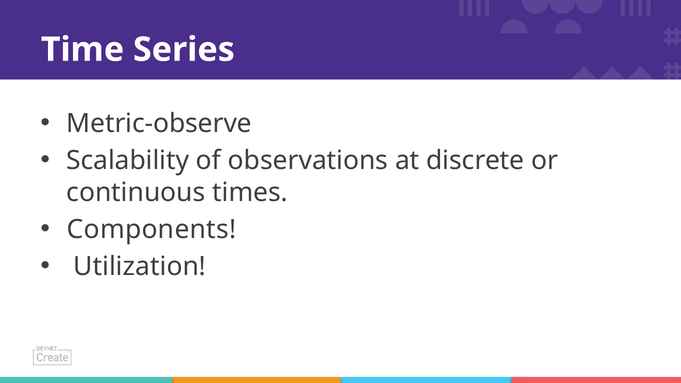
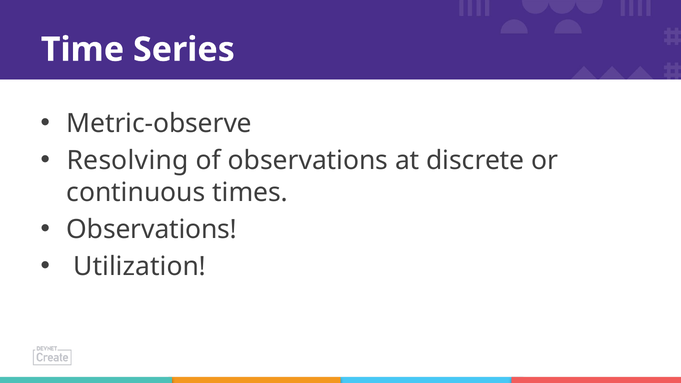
Scalability: Scalability -> Resolving
Components at (152, 229): Components -> Observations
